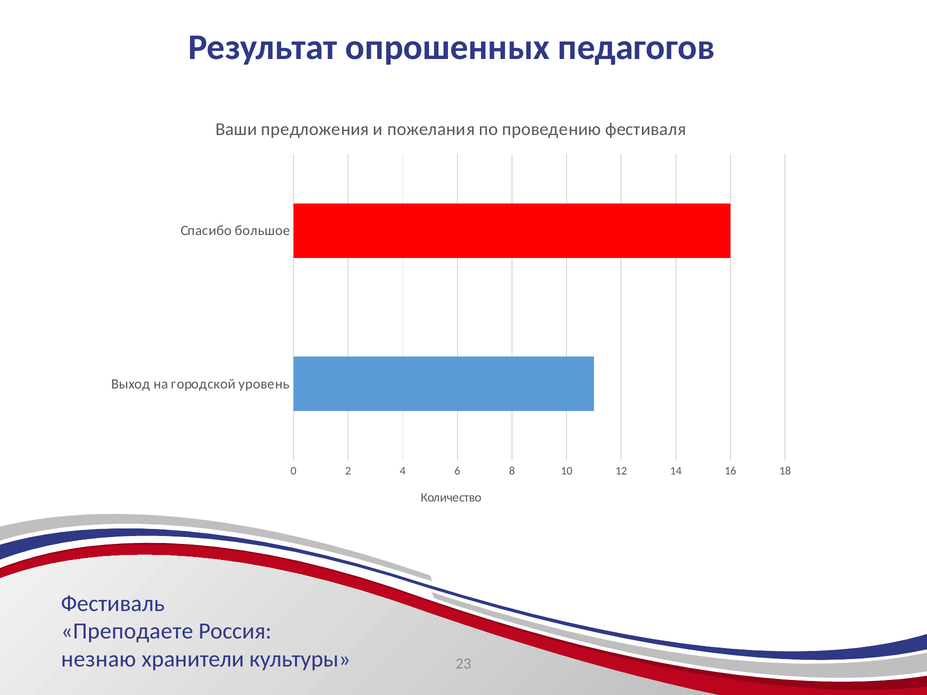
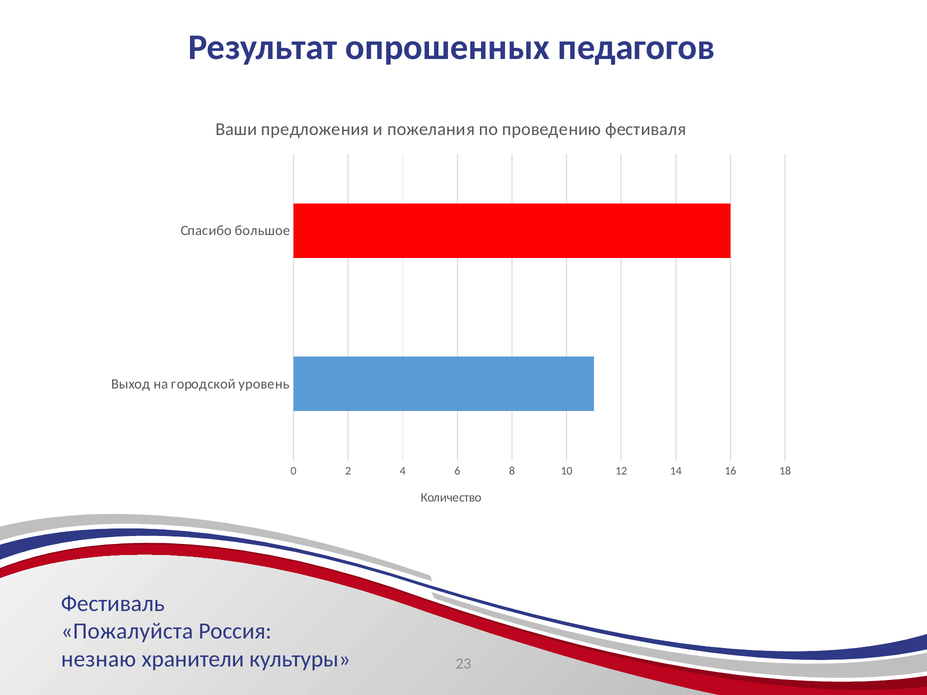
Преподаете: Преподаете -> Пожалуйста
